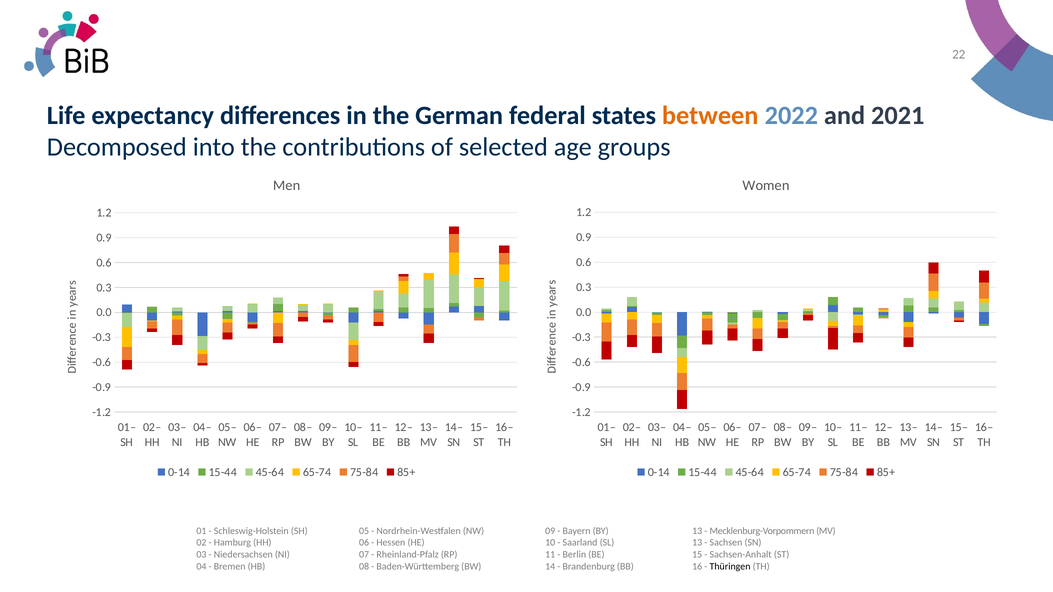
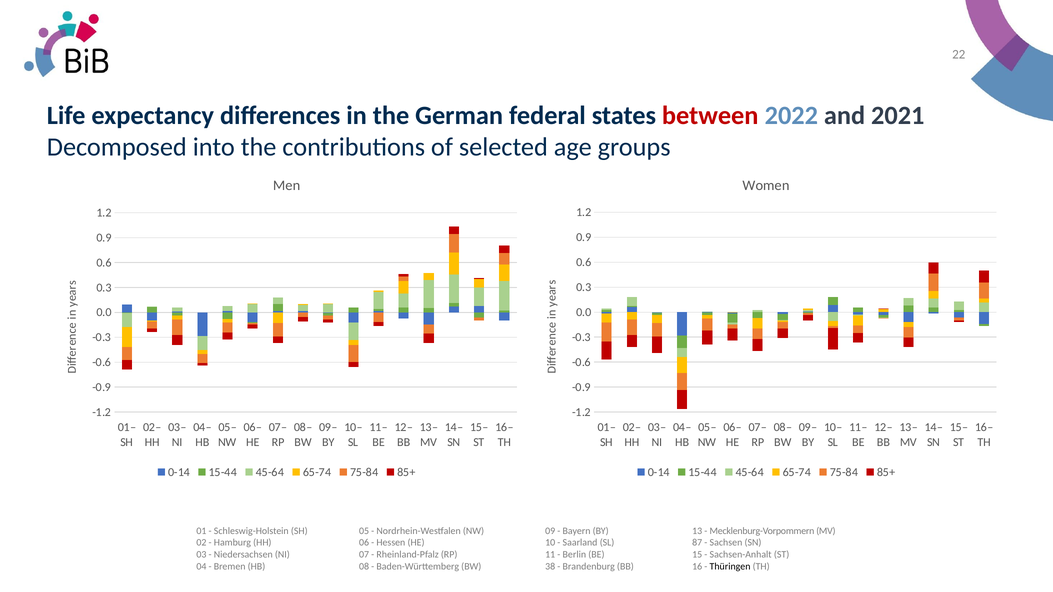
between colour: orange -> red
SL 13: 13 -> 87
14: 14 -> 38
